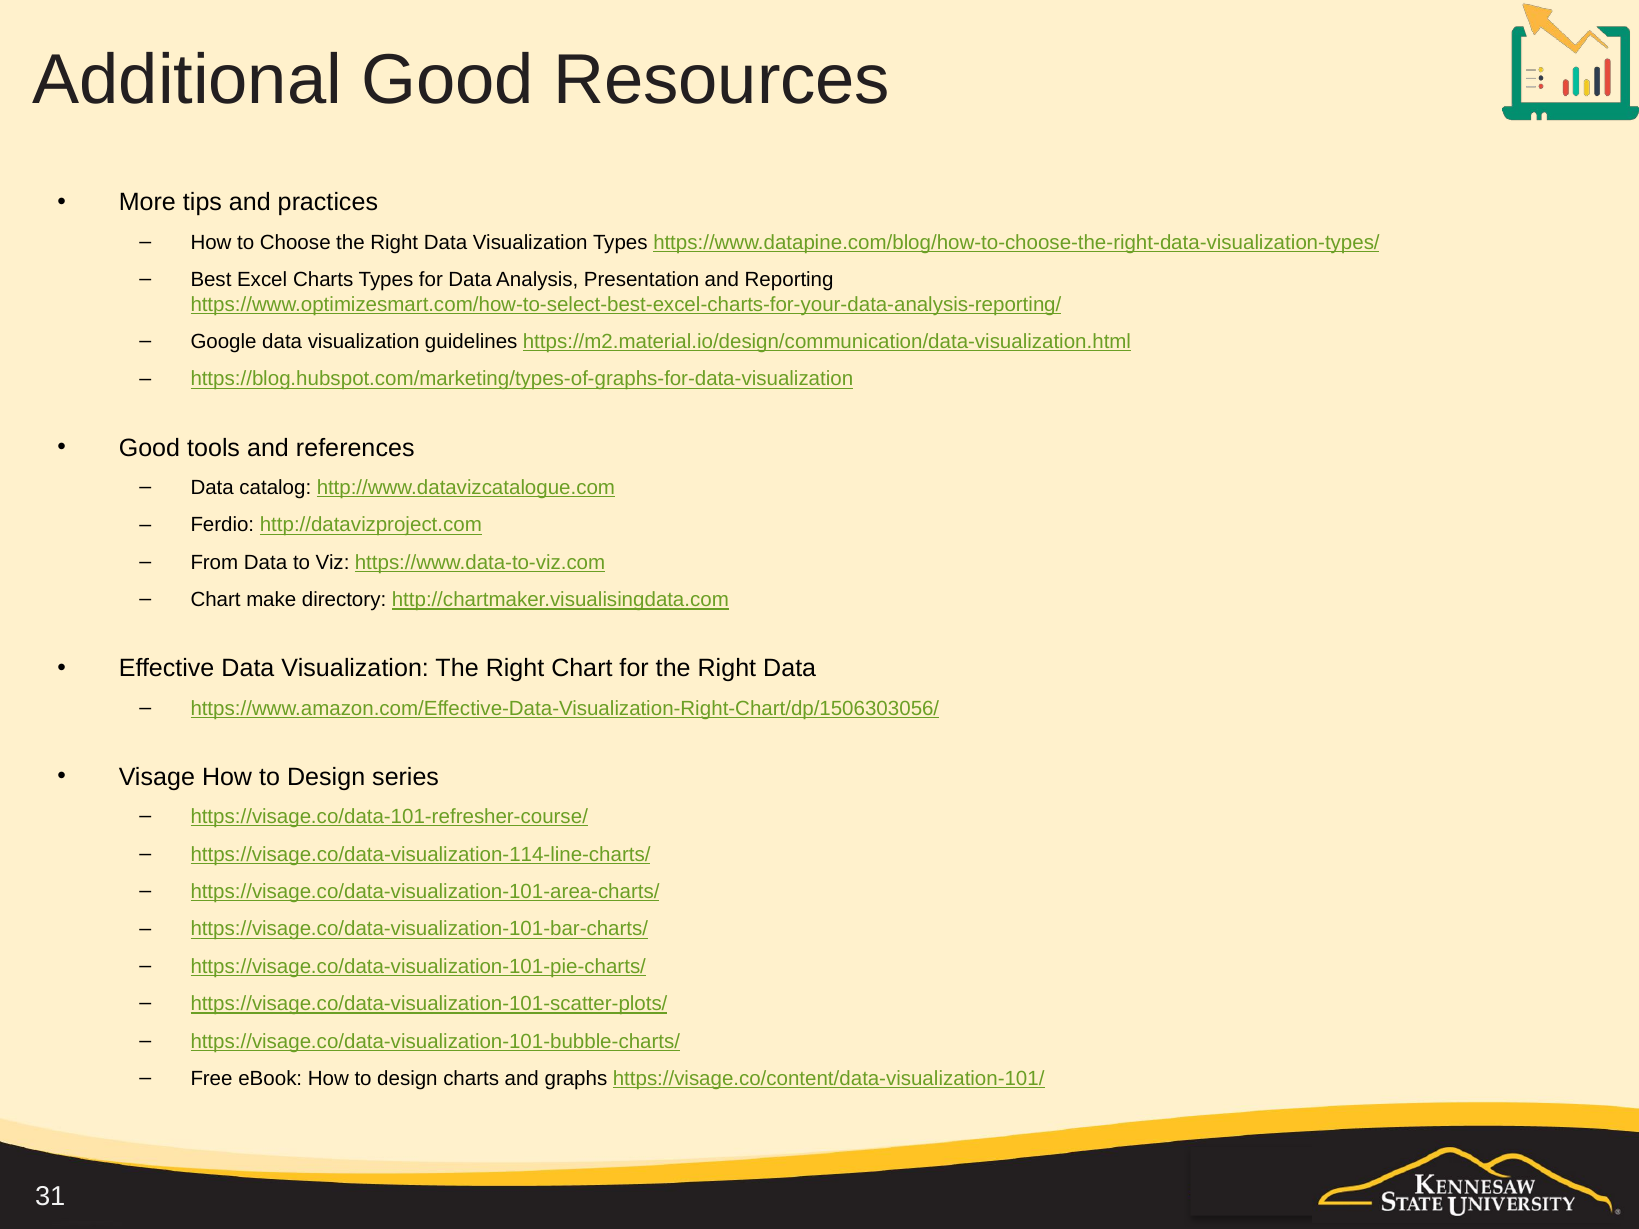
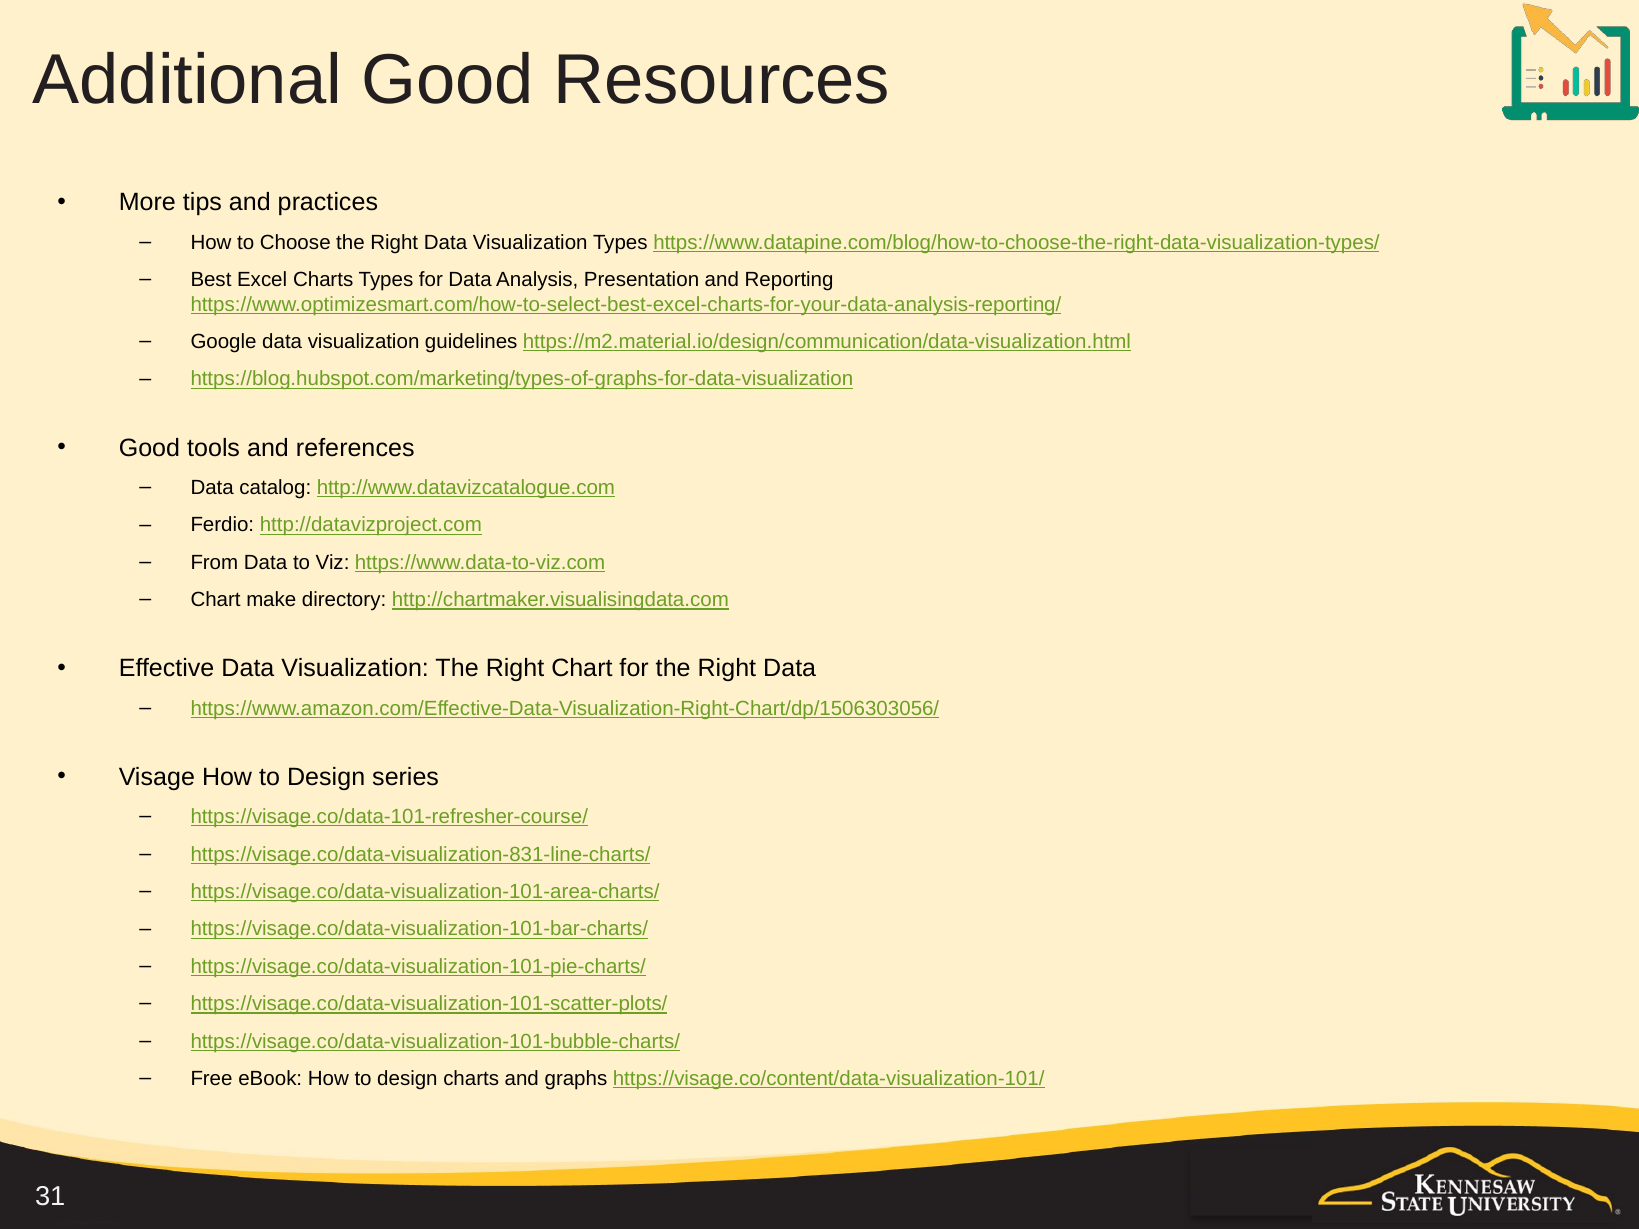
https://visage.co/data-visualization-114-line-charts/: https://visage.co/data-visualization-114-line-charts/ -> https://visage.co/data-visualization-831-line-charts/
